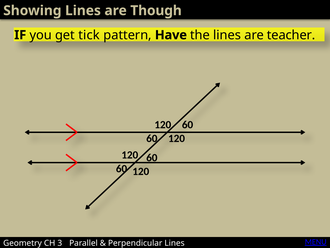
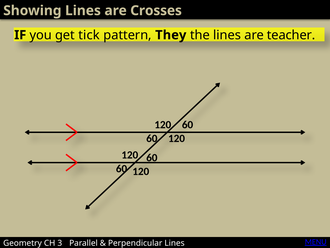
Though: Though -> Crosses
Have: Have -> They
